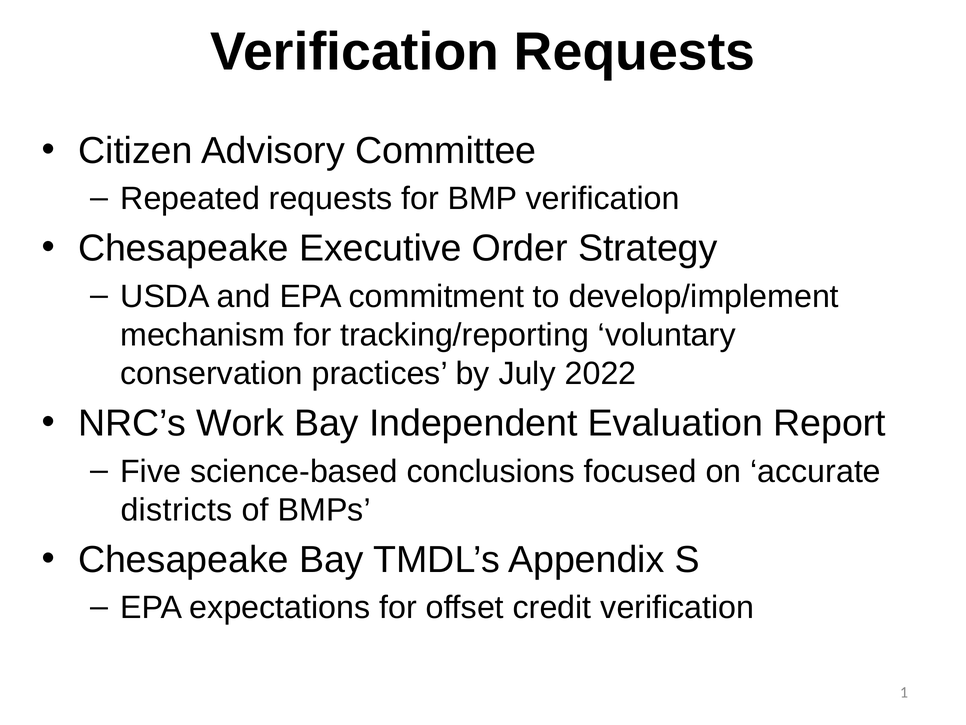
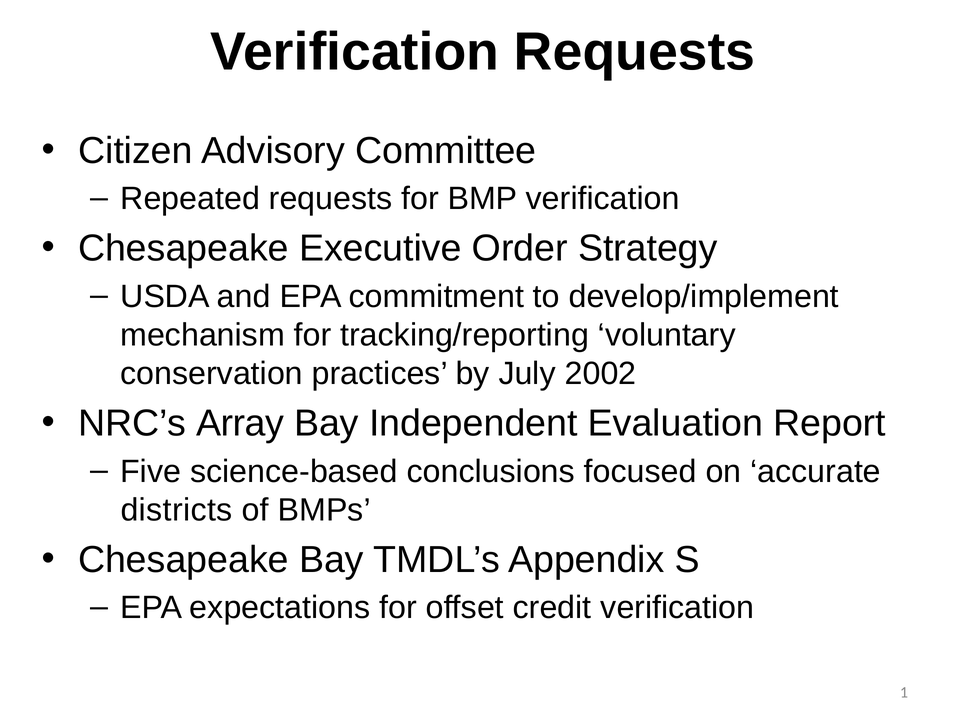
2022: 2022 -> 2002
Work: Work -> Array
